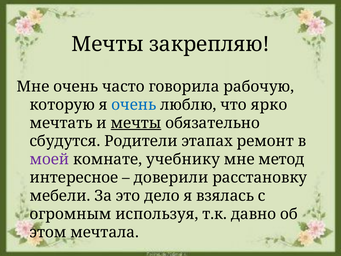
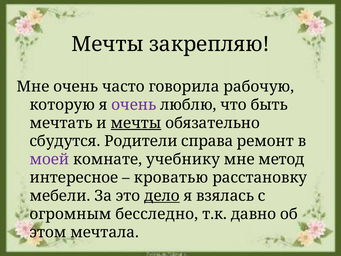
очень at (134, 105) colour: blue -> purple
ярко: ярко -> быть
этапах: этапах -> справа
доверили: доверили -> кроватью
дело underline: none -> present
используя: используя -> бесследно
